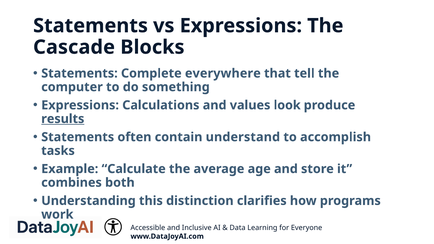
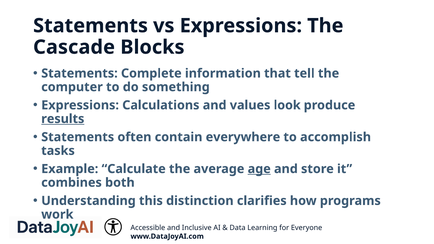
everywhere: everywhere -> information
understand: understand -> everywhere
age underline: none -> present
